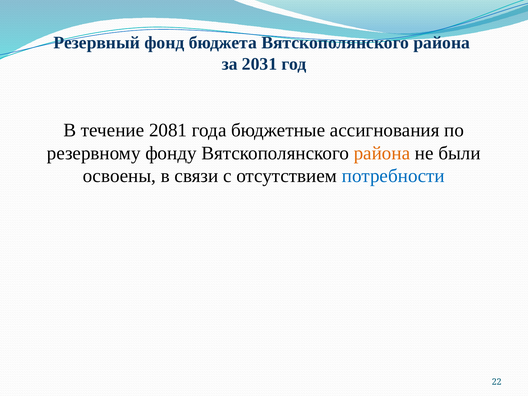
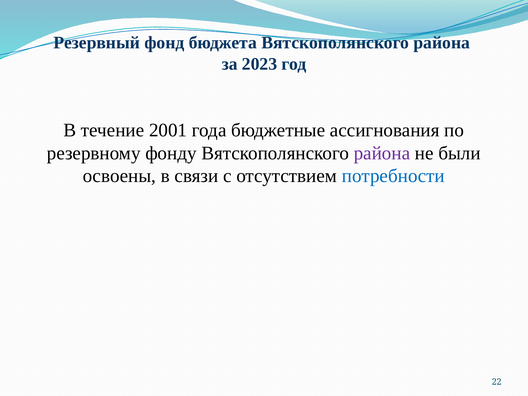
2031: 2031 -> 2023
2081: 2081 -> 2001
района at (382, 153) colour: orange -> purple
